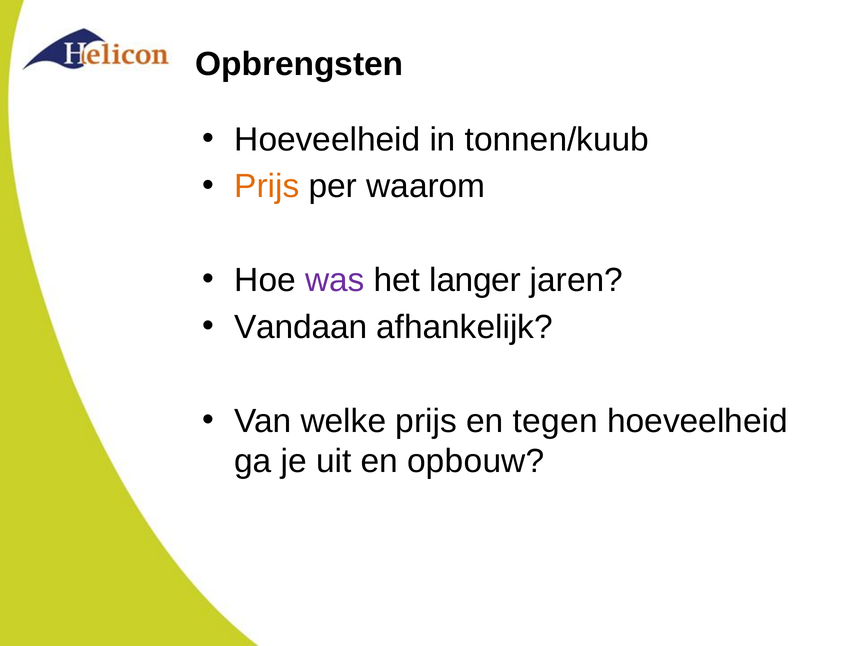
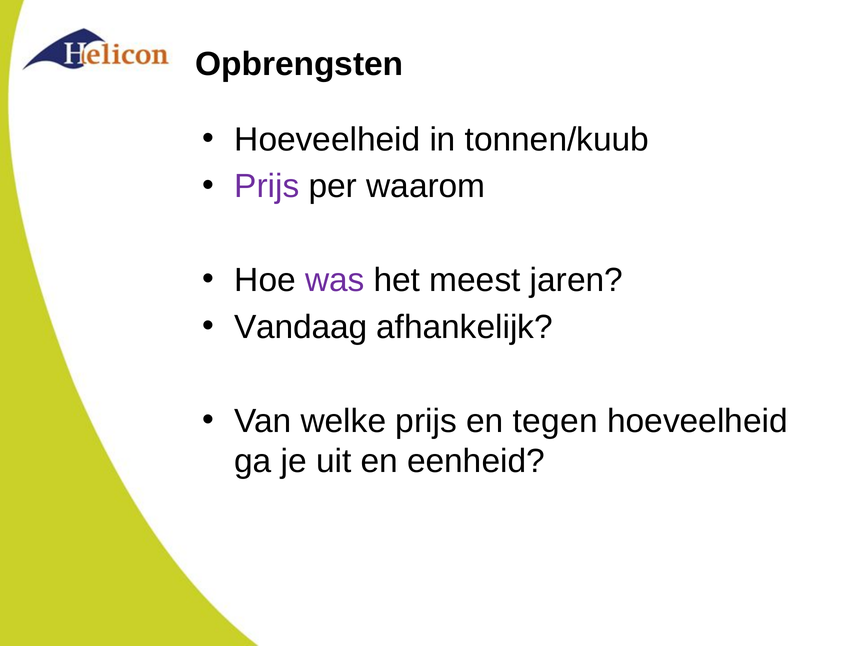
Prijs at (267, 187) colour: orange -> purple
langer: langer -> meest
Vandaan: Vandaan -> Vandaag
opbouw: opbouw -> eenheid
